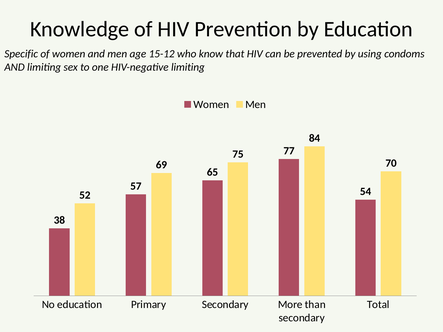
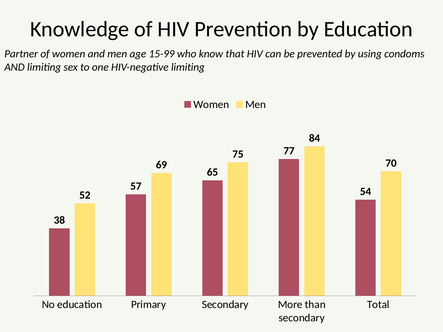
Specific: Specific -> Partner
15-12: 15-12 -> 15-99
